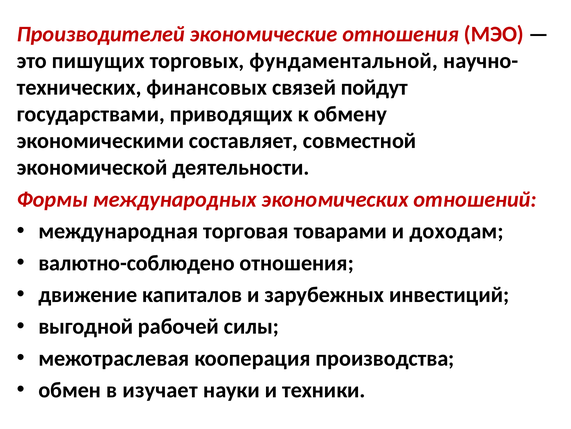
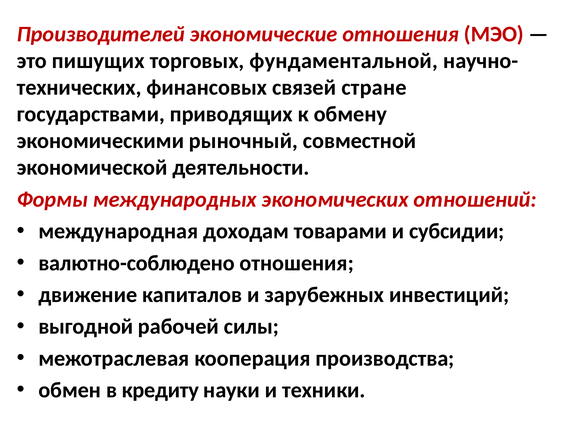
пойдут: пойдут -> стране
составляет: составляет -> рыночный
торговая: торговая -> доходам
доходам: доходам -> субсидии
изучает: изучает -> кредиту
